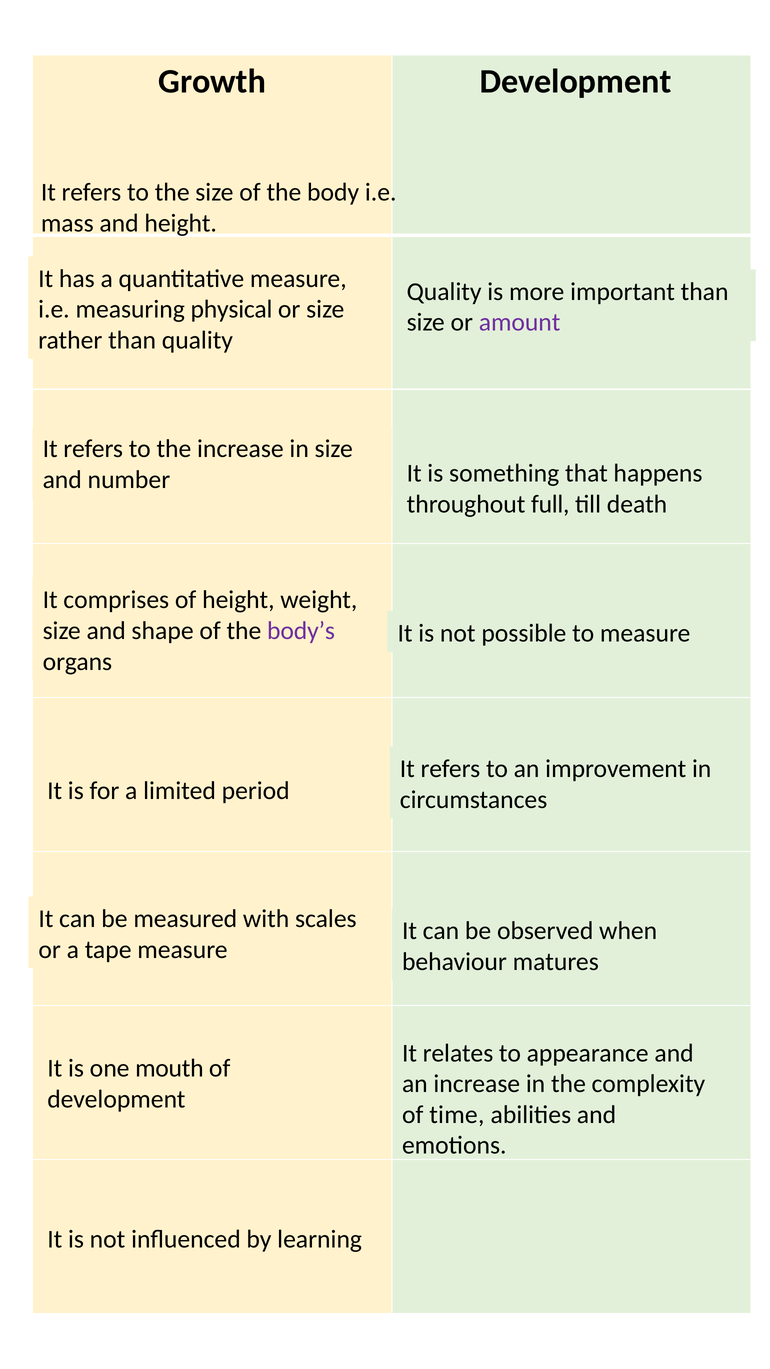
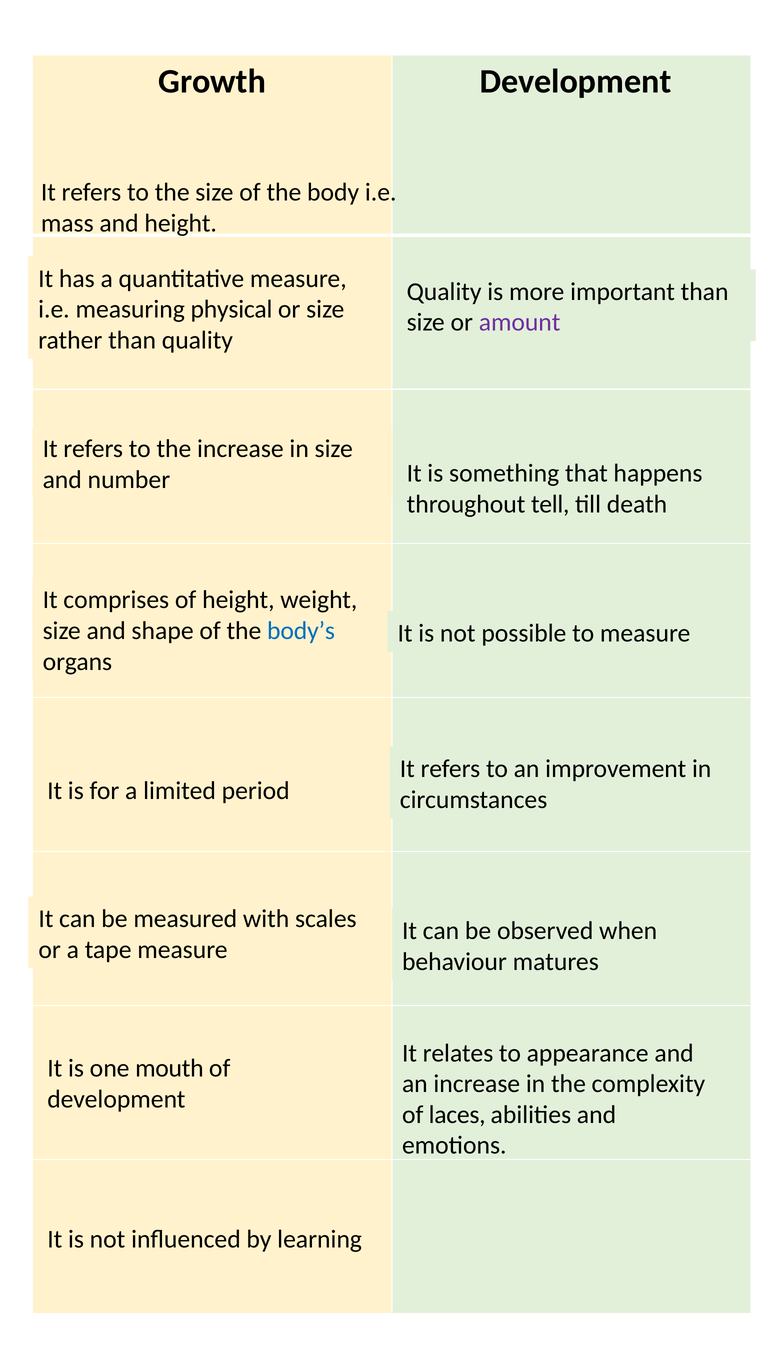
full: full -> tell
body’s colour: purple -> blue
time: time -> laces
